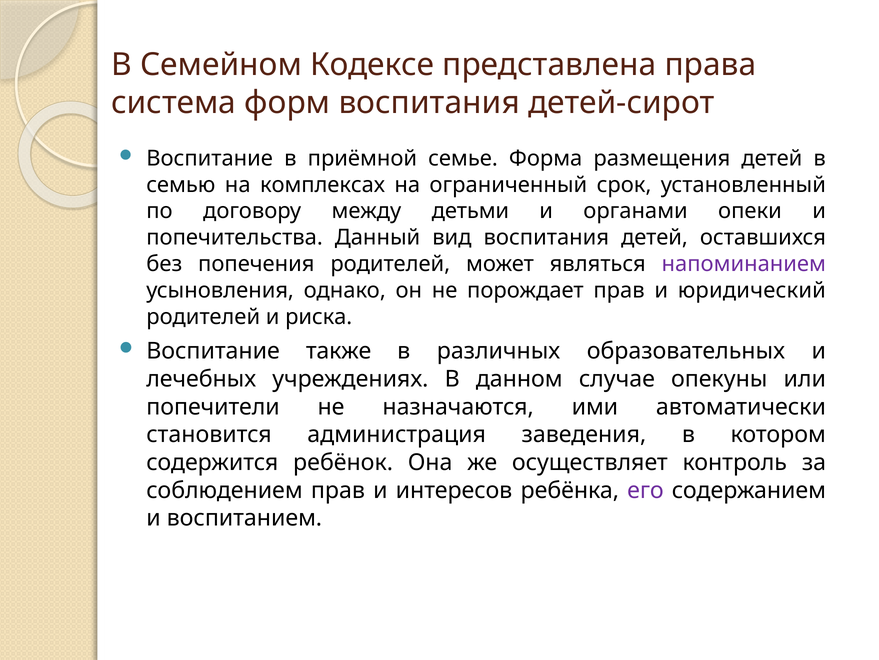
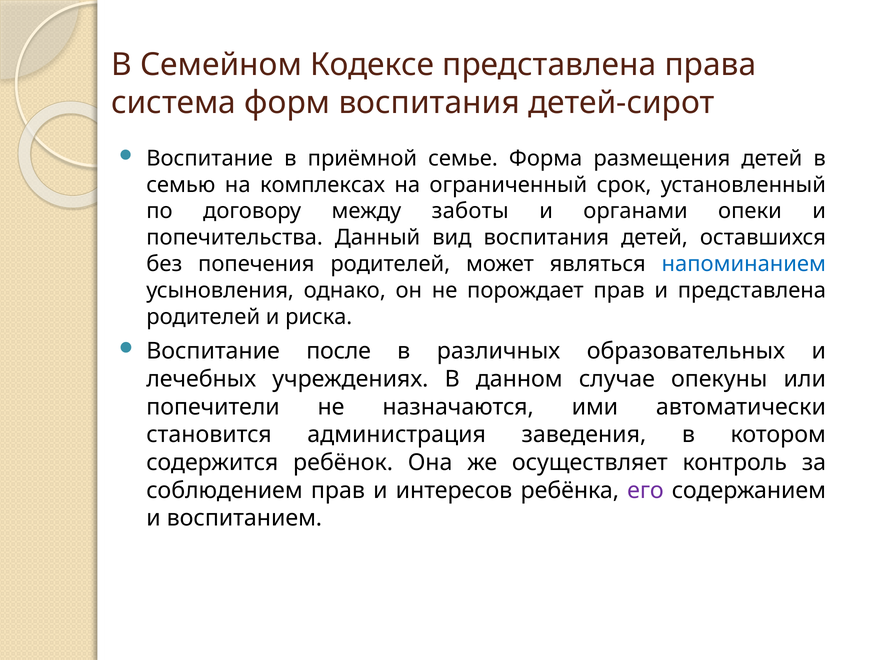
детьми: детьми -> заботы
напоминанием colour: purple -> blue
и юридический: юридический -> представлена
также: также -> после
